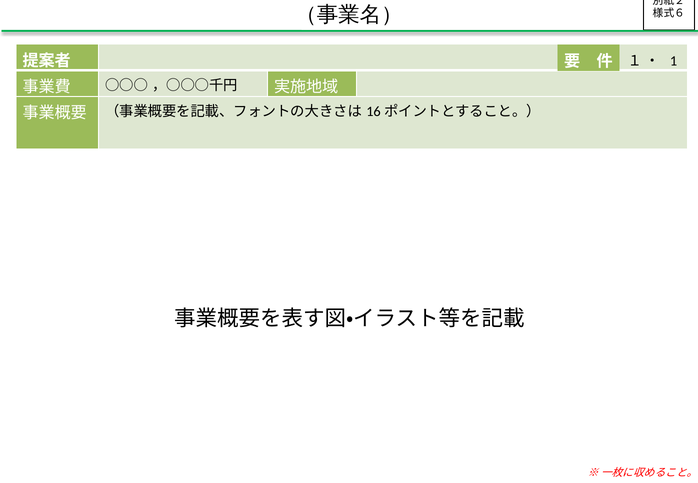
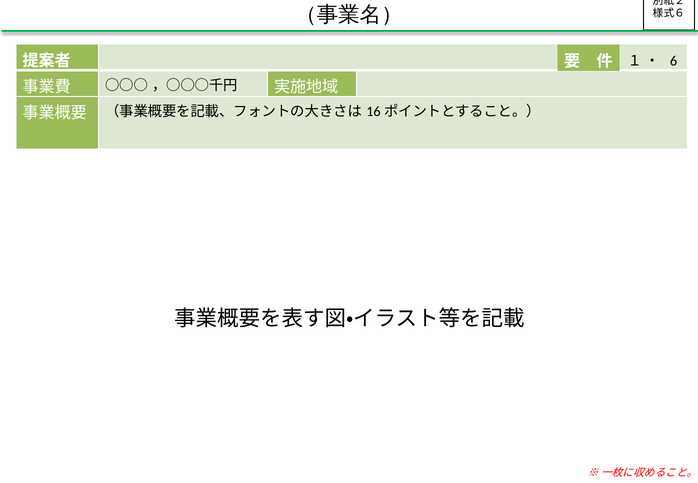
1: 1 -> 6
